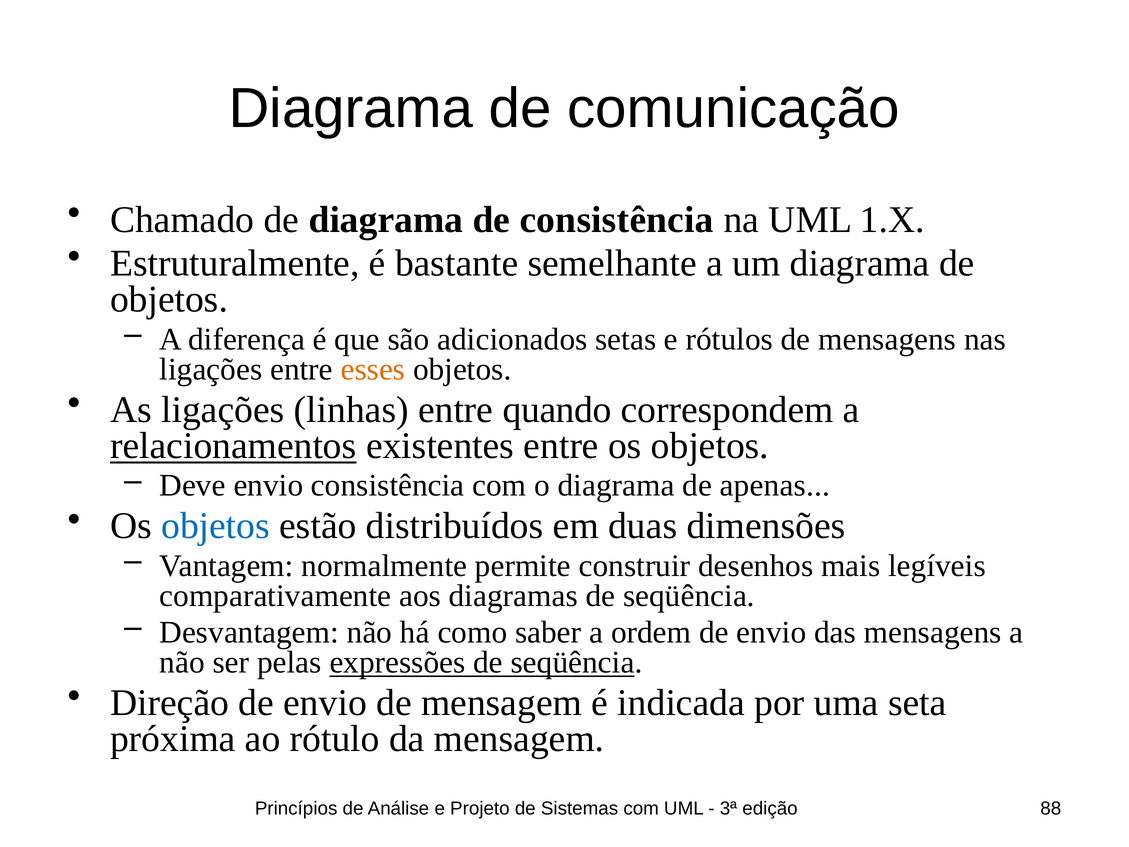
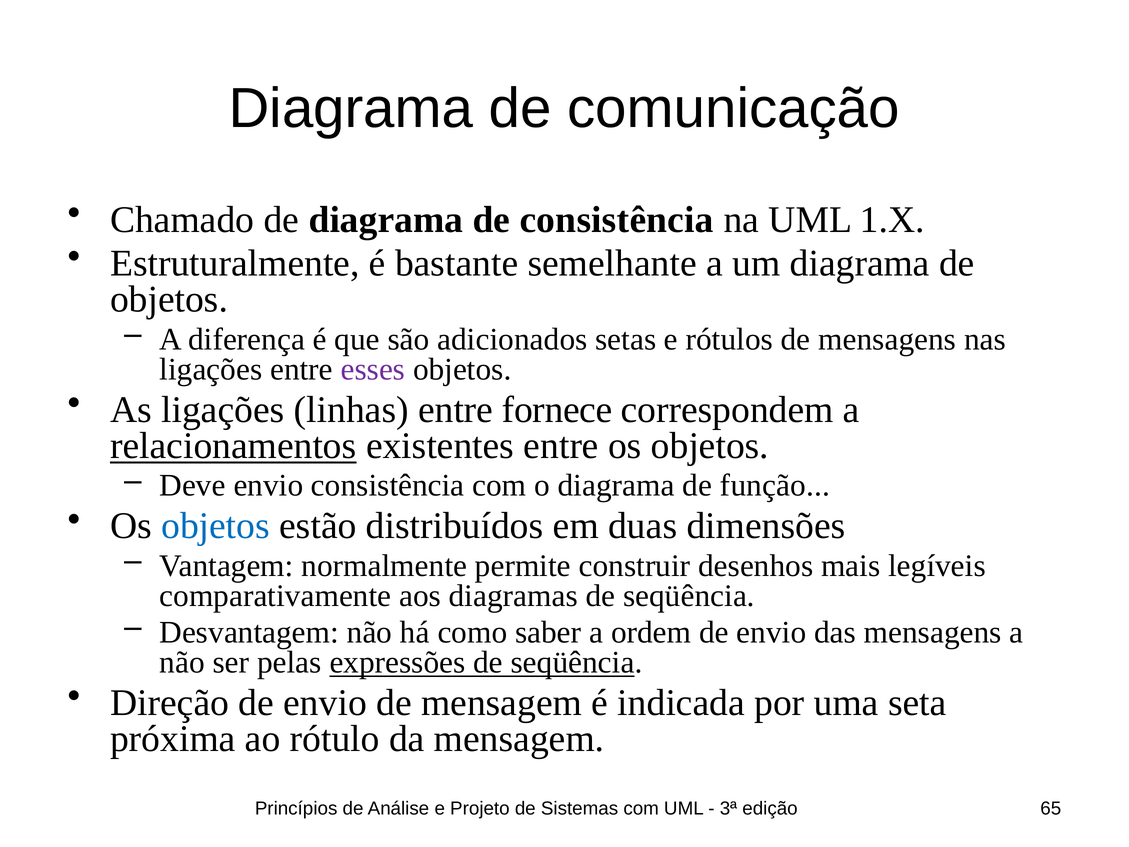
esses colour: orange -> purple
quando: quando -> fornece
apenas: apenas -> função
88: 88 -> 65
